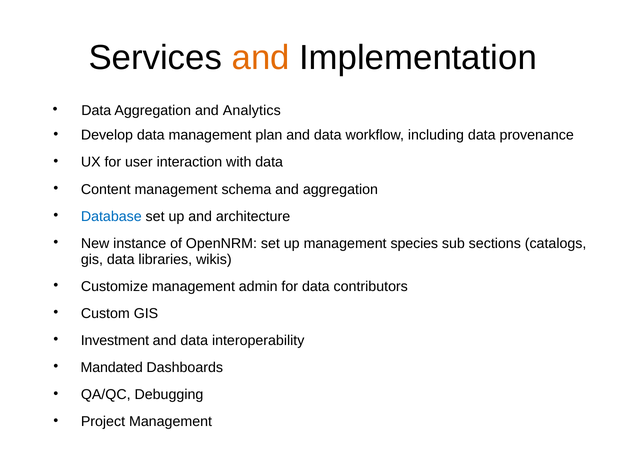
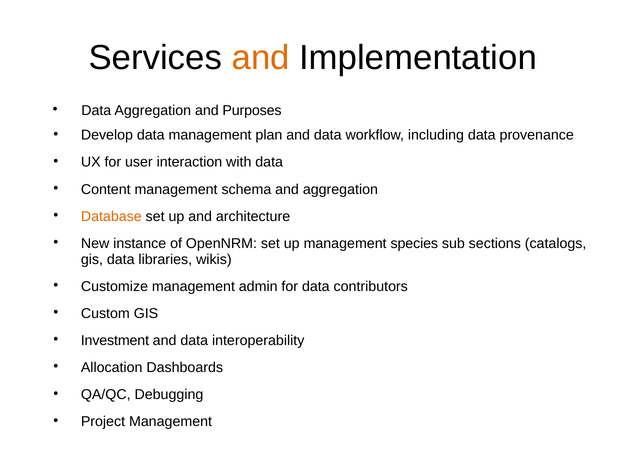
Analytics: Analytics -> Purposes
Database colour: blue -> orange
Mandated: Mandated -> Allocation
